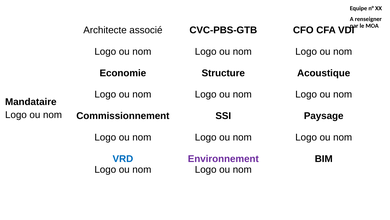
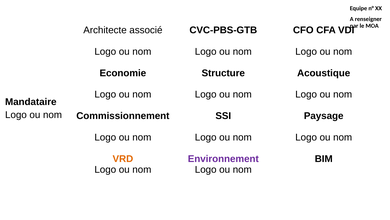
VRD colour: blue -> orange
